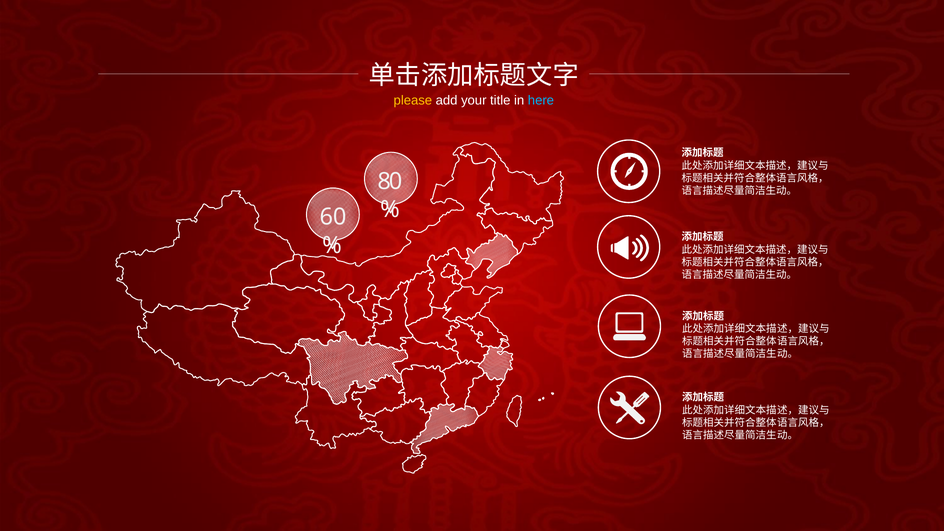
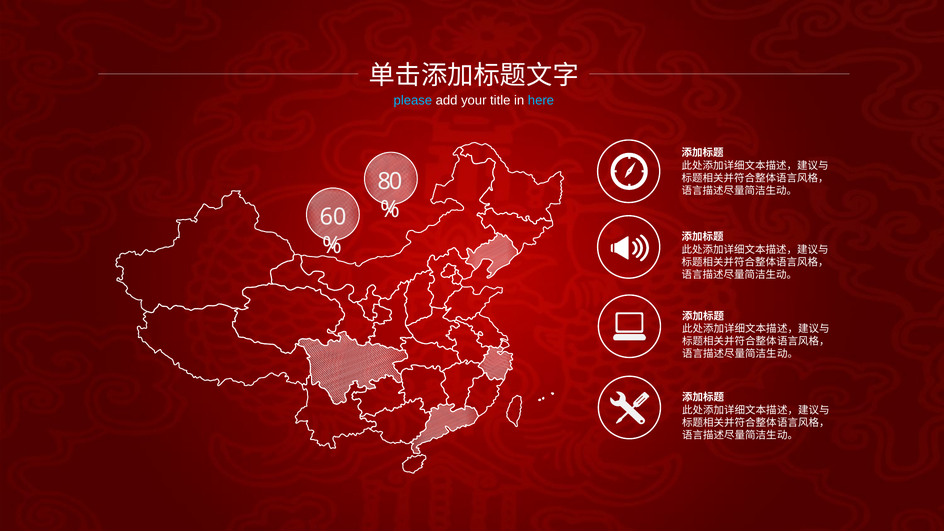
please colour: yellow -> light blue
